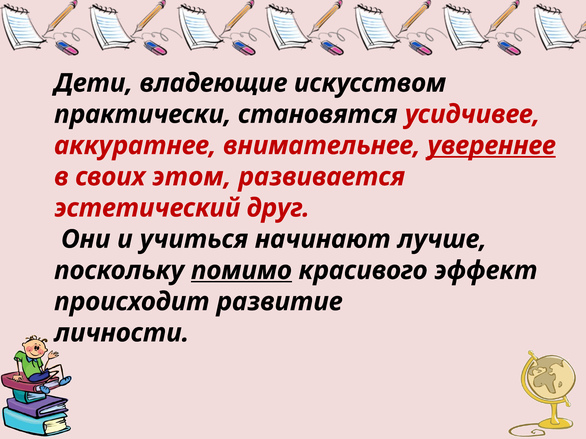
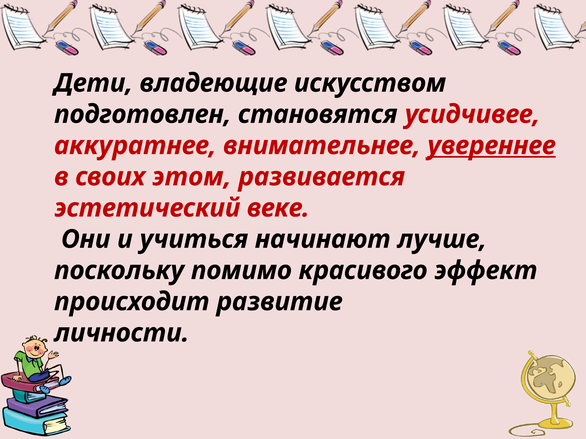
практически: практически -> подготовлен
друг: друг -> веке
помимо underline: present -> none
